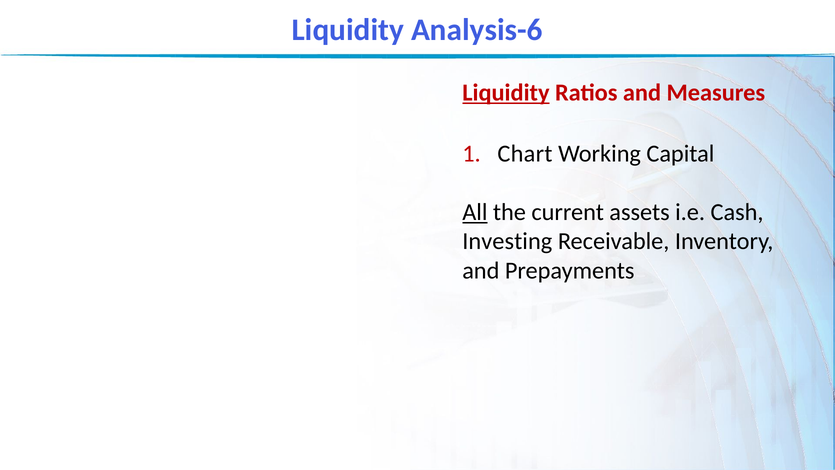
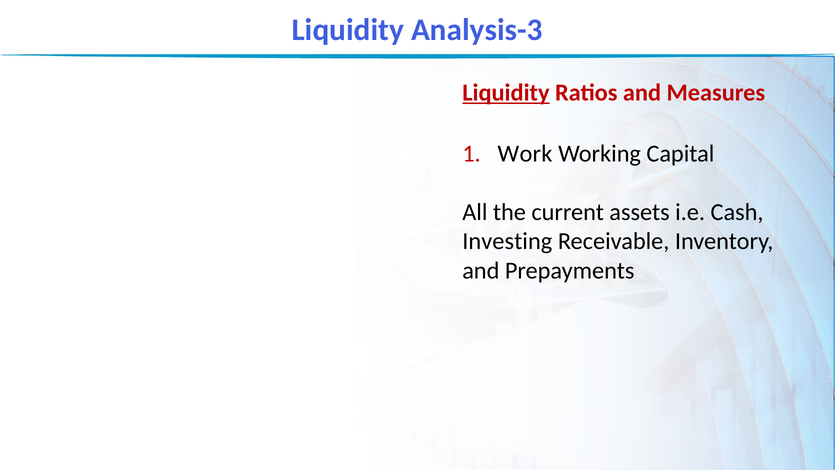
Analysis-6: Analysis-6 -> Analysis-3
Chart: Chart -> Work
All underline: present -> none
